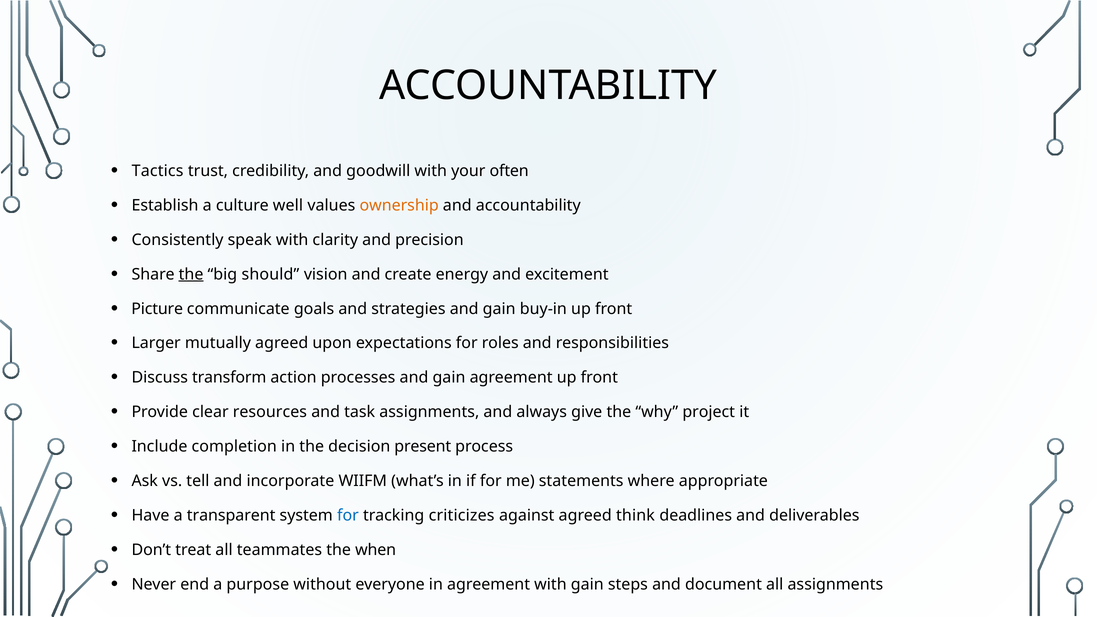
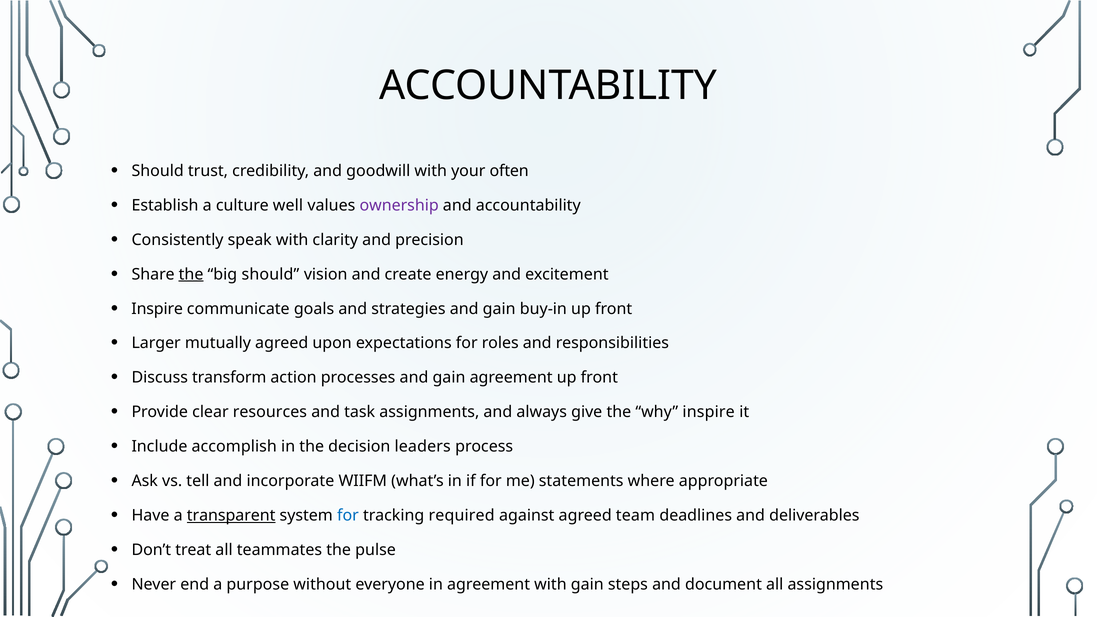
Tactics at (158, 171): Tactics -> Should
ownership colour: orange -> purple
Picture at (157, 309): Picture -> Inspire
why project: project -> inspire
completion: completion -> accomplish
present: present -> leaders
transparent underline: none -> present
criticizes: criticizes -> required
think: think -> team
when: when -> pulse
